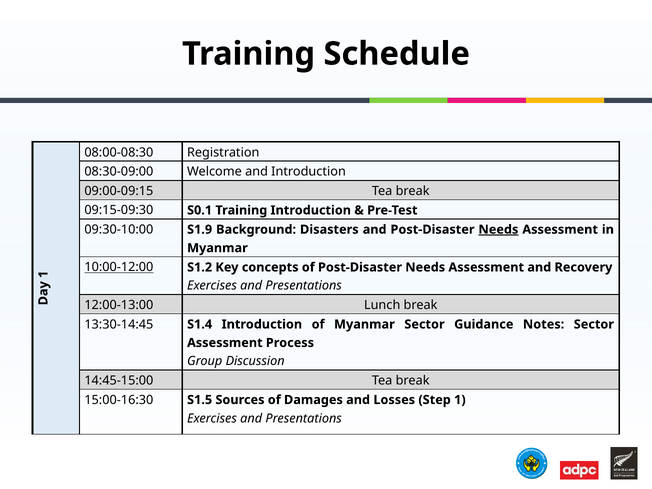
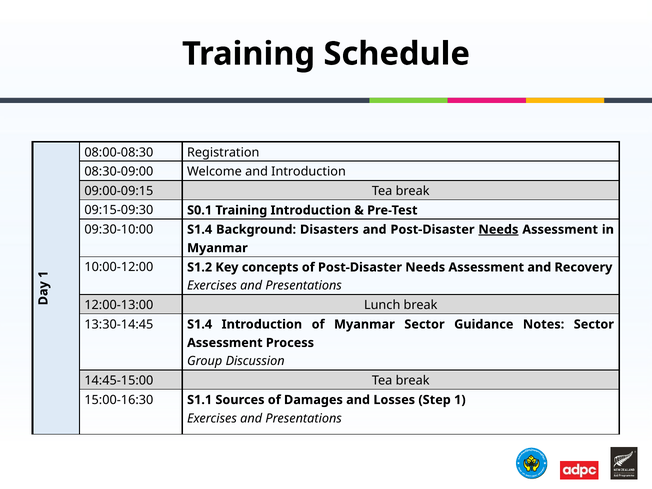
09:30-10:00 S1.9: S1.9 -> S1.4
10:00-12:00 underline: present -> none
S1.5: S1.5 -> S1.1
